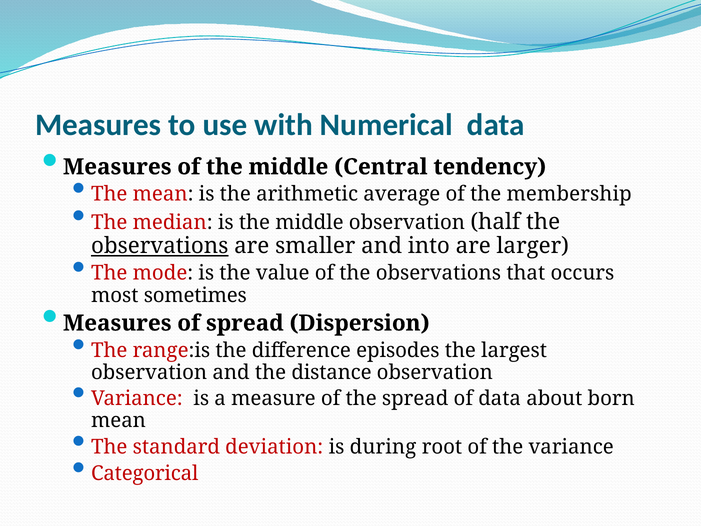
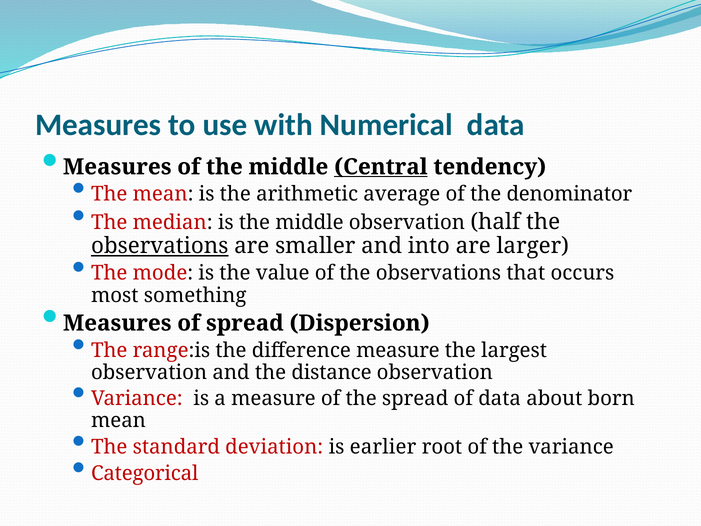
Central underline: none -> present
membership: membership -> denominator
sometimes: sometimes -> something
difference episodes: episodes -> measure
during: during -> earlier
